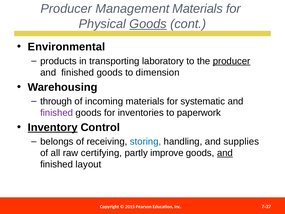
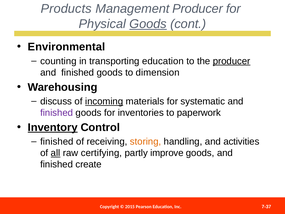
Producer at (66, 9): Producer -> Products
Management Materials: Materials -> Producer
products: products -> counting
transporting laboratory: laboratory -> education
through: through -> discuss
incoming underline: none -> present
belongs at (57, 141): belongs -> finished
storing colour: blue -> orange
supplies: supplies -> activities
all underline: none -> present
and at (225, 153) underline: present -> none
layout: layout -> create
